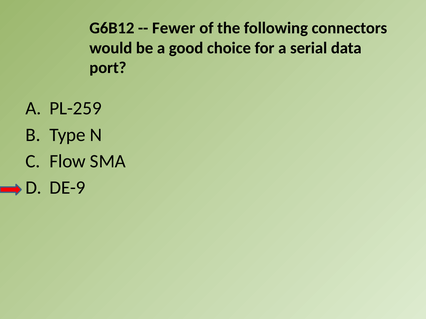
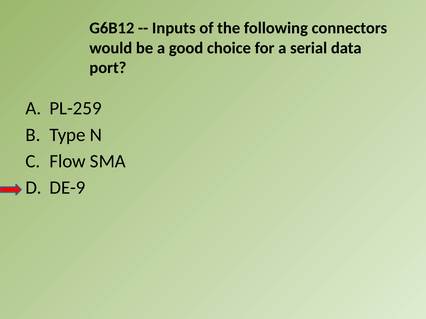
Fewer: Fewer -> Inputs
